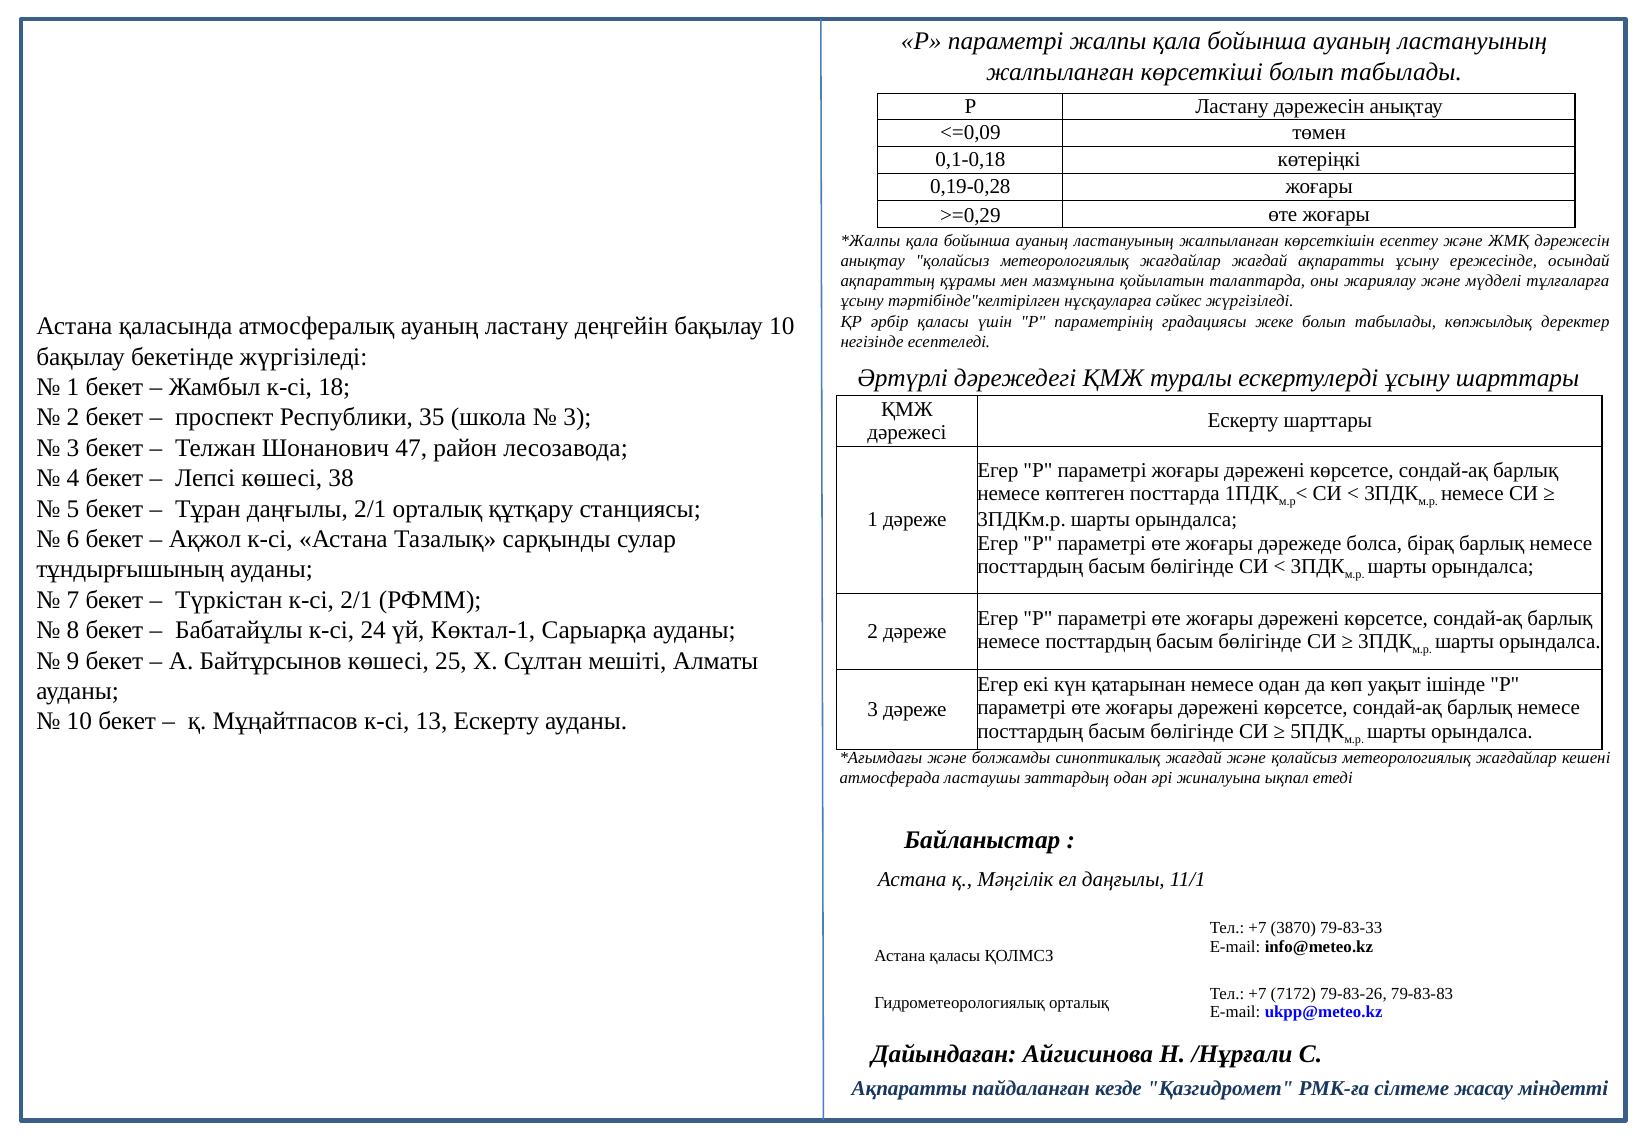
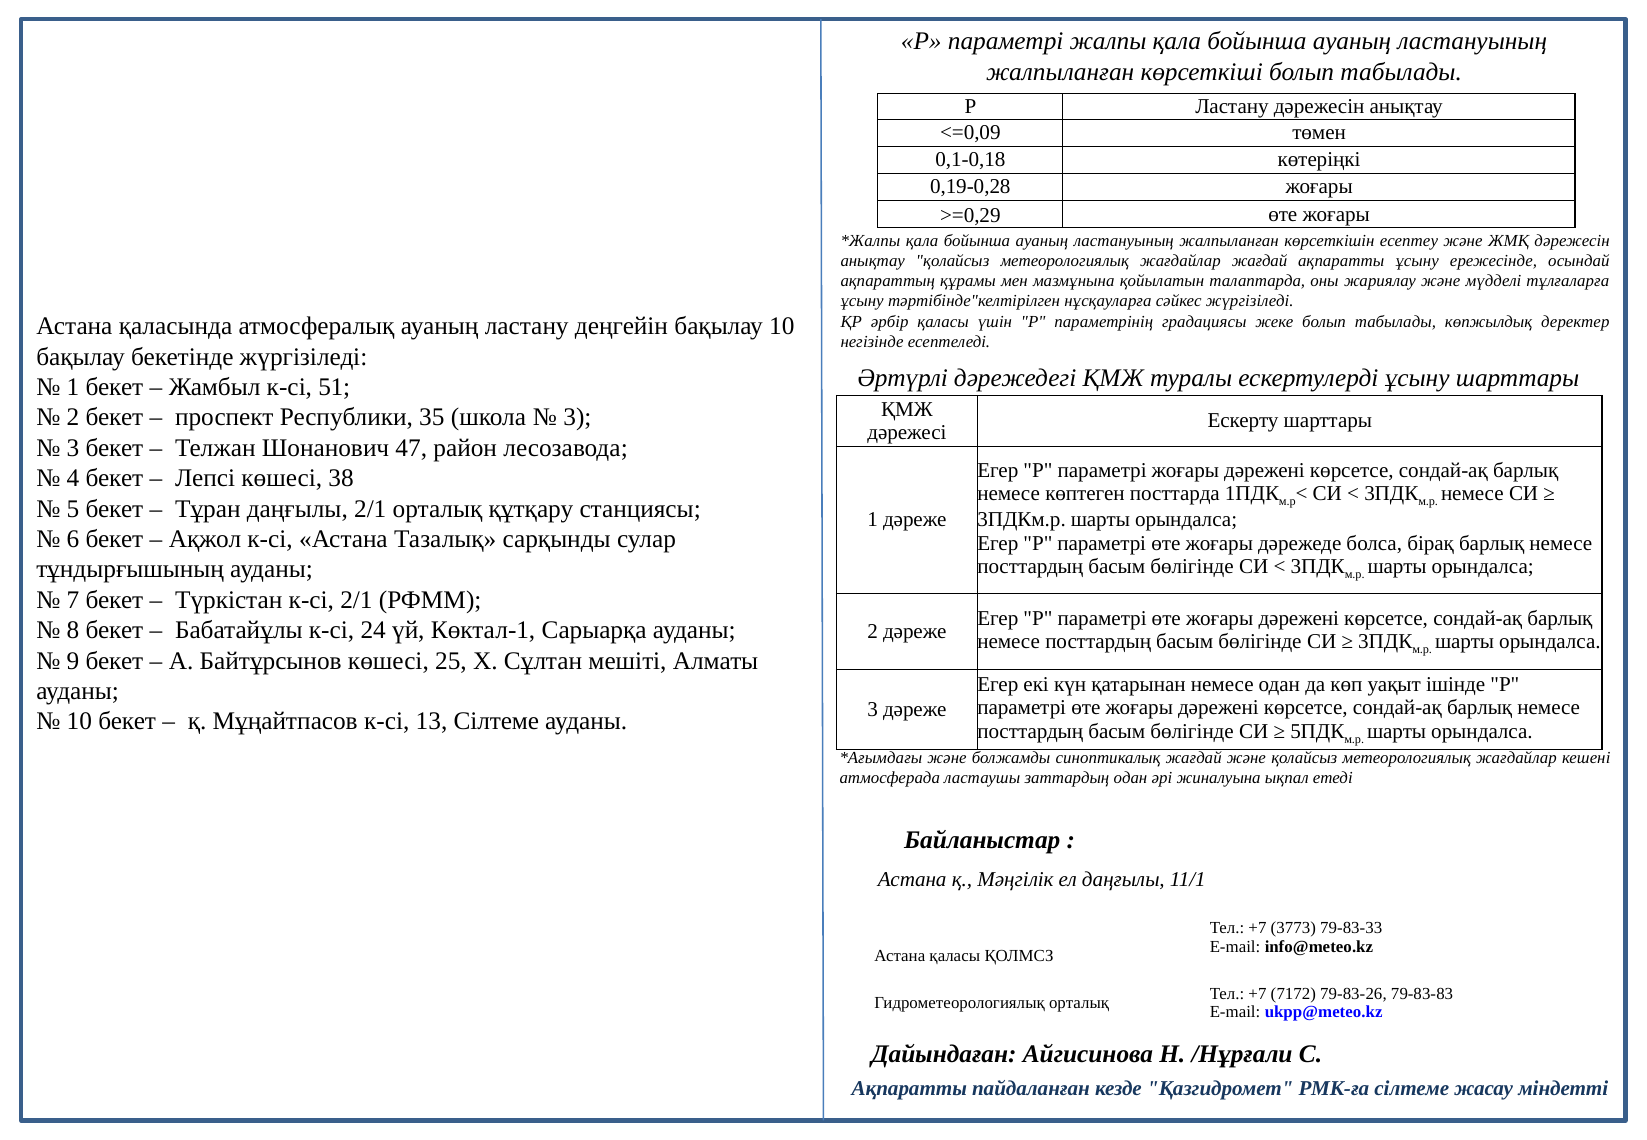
18: 18 -> 51
13 Ескерту: Ескерту -> Сілтеме
3870: 3870 -> 3773
